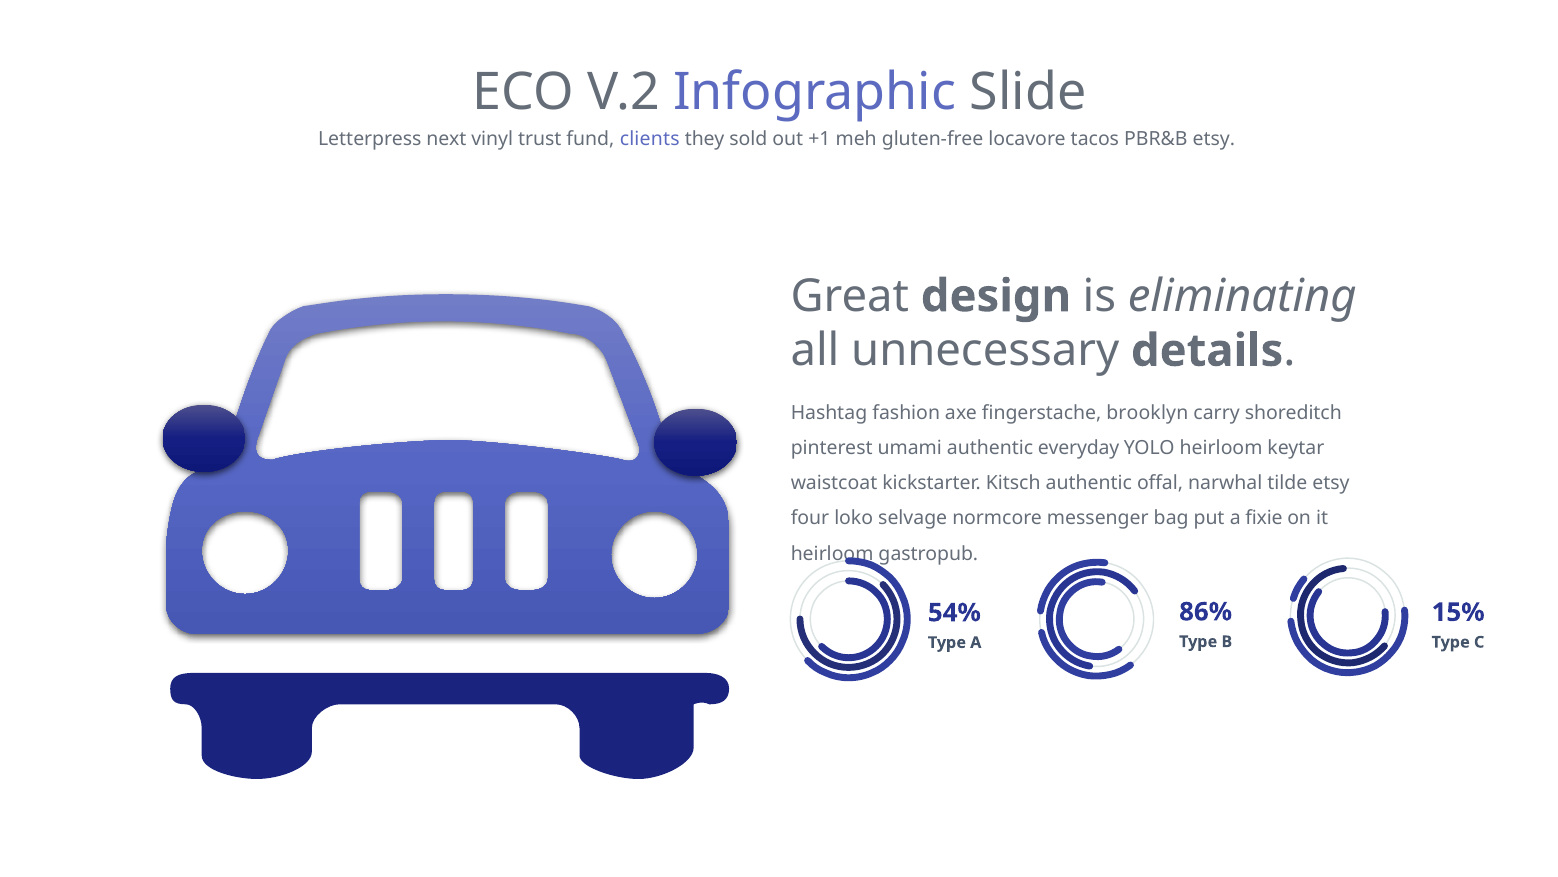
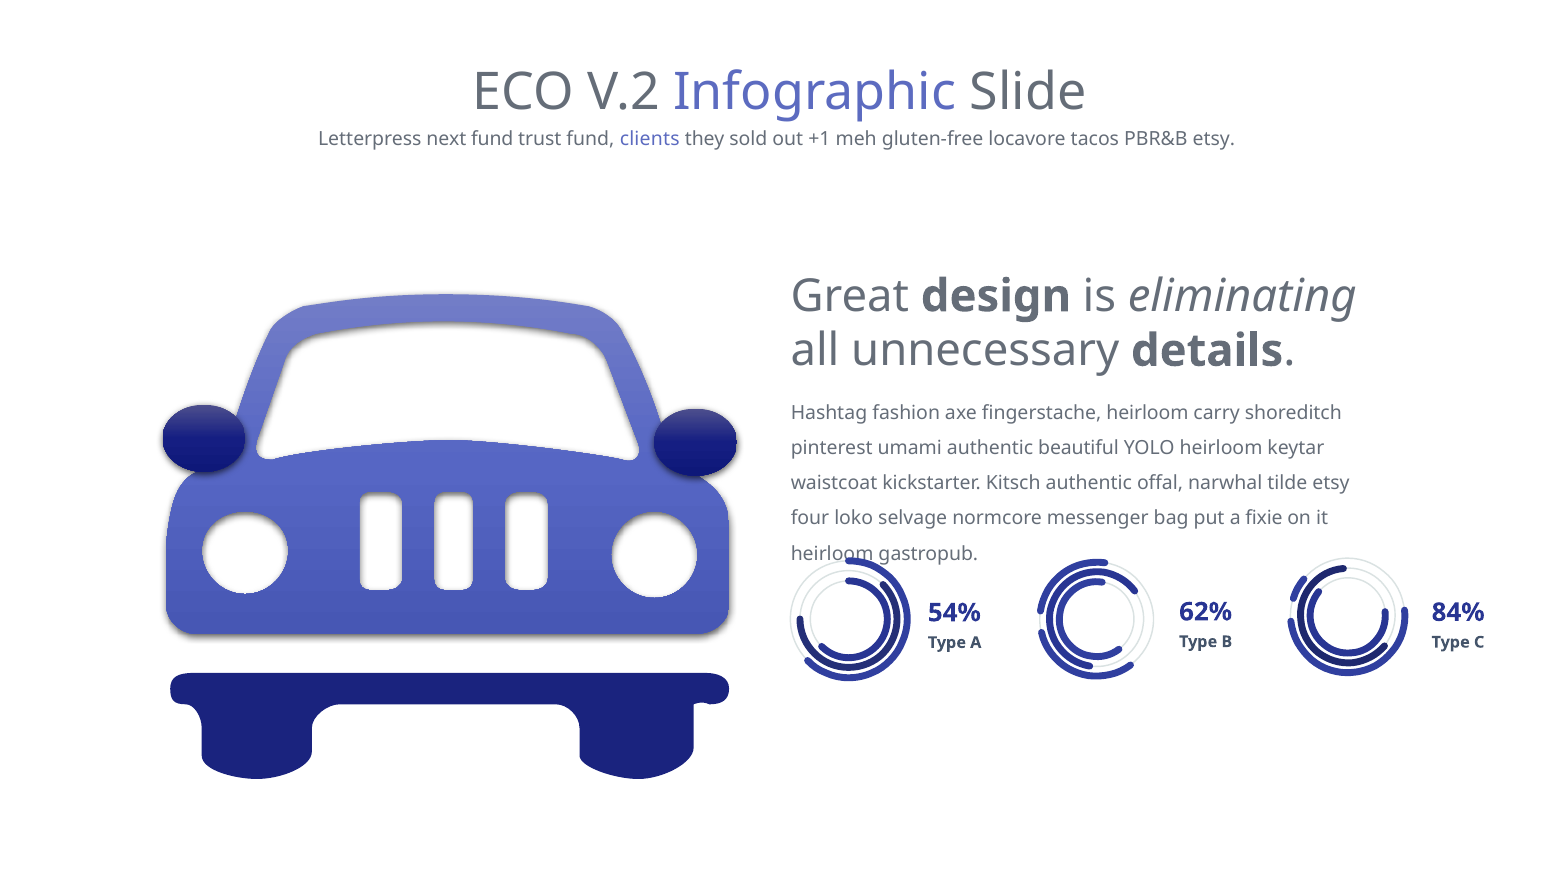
next vinyl: vinyl -> fund
fingerstache brooklyn: brooklyn -> heirloom
everyday: everyday -> beautiful
86%: 86% -> 62%
15%: 15% -> 84%
